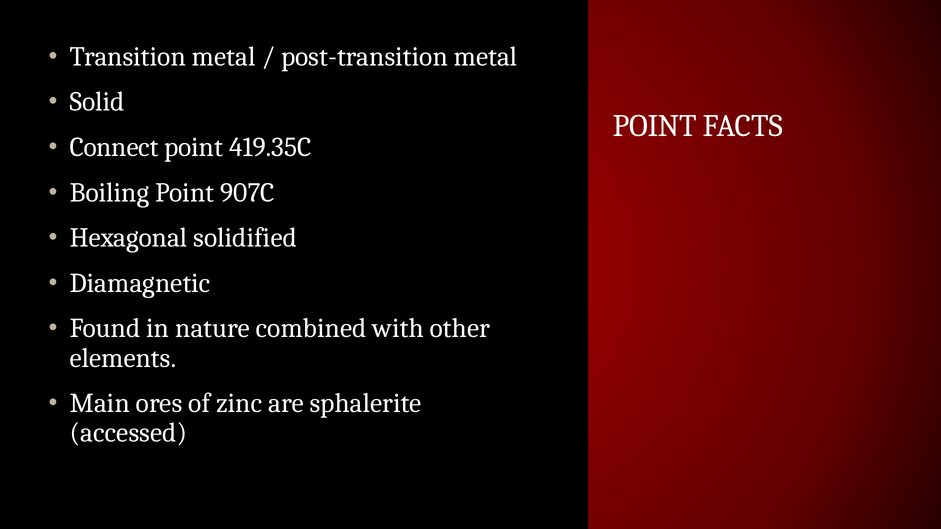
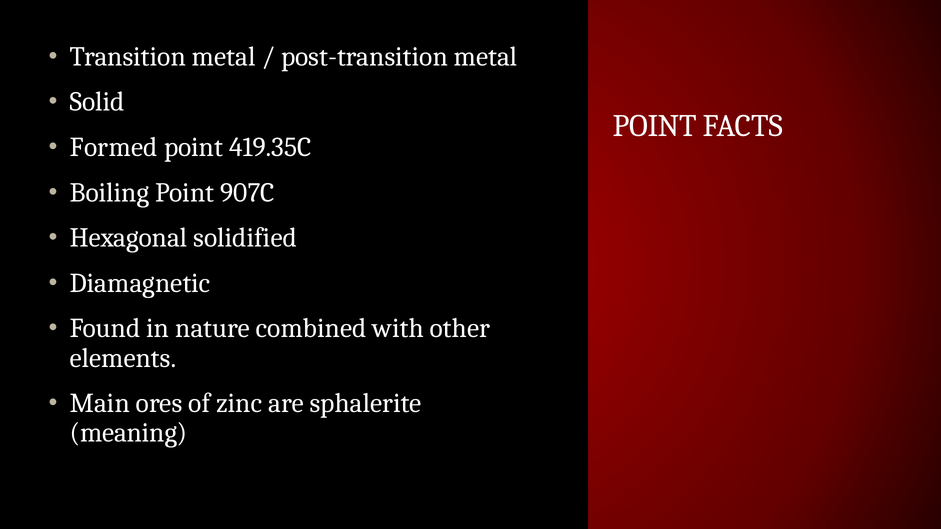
Connect: Connect -> Formed
accessed: accessed -> meaning
